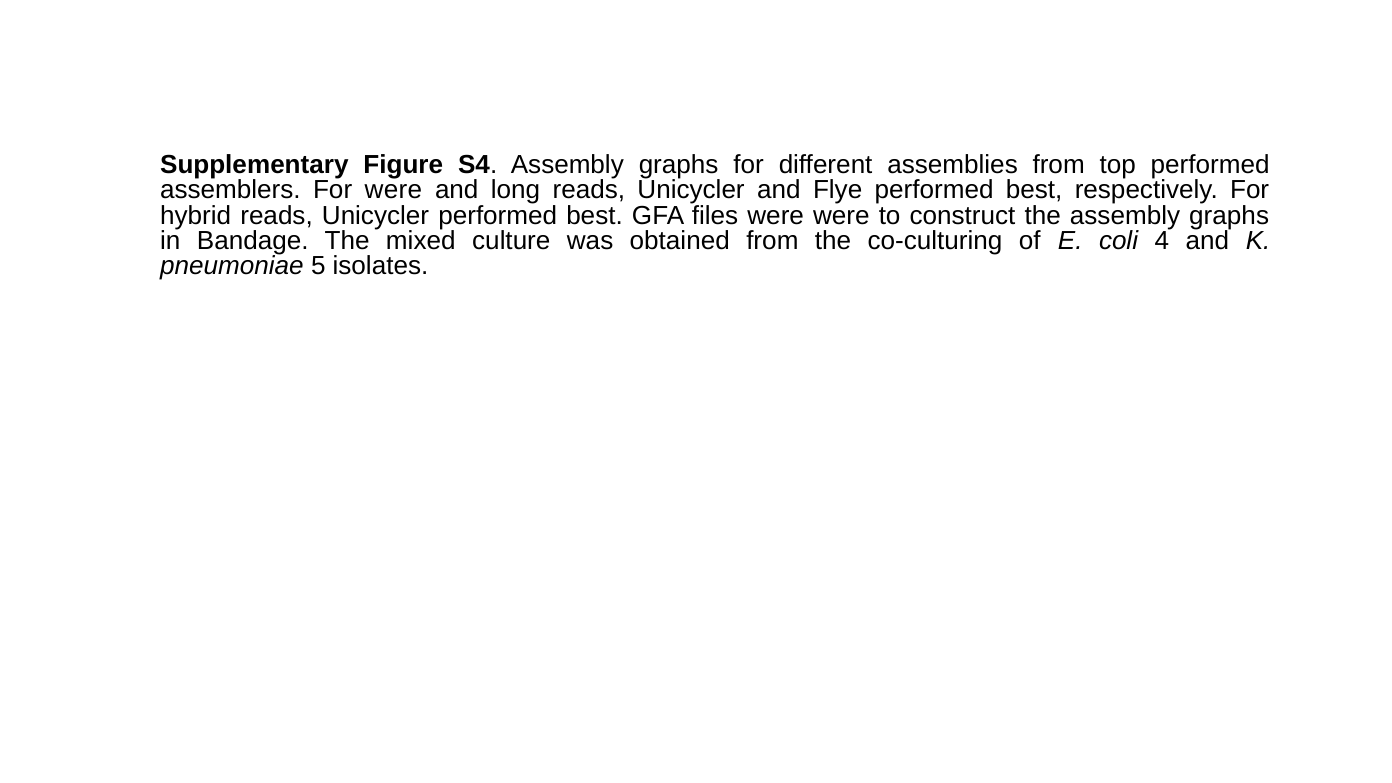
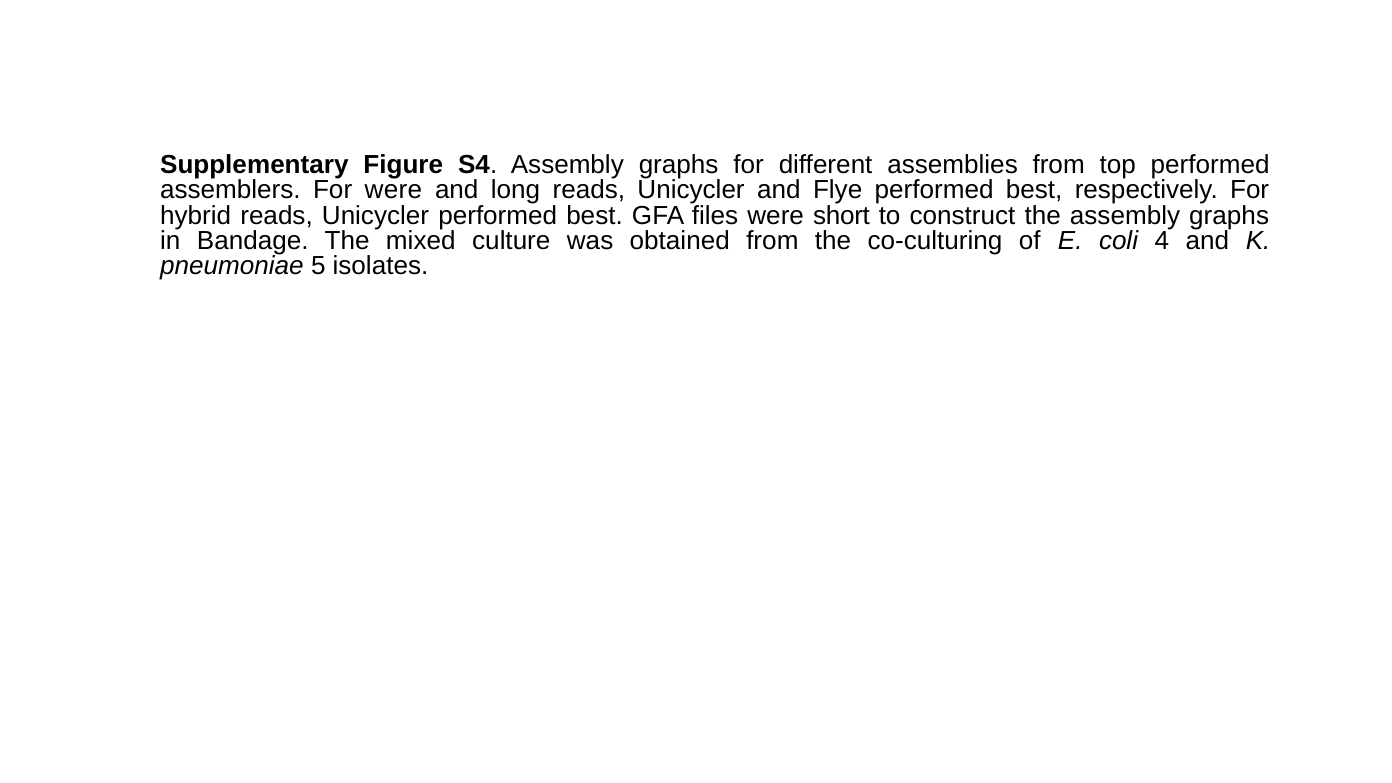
were were: were -> short
